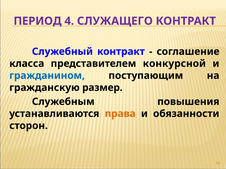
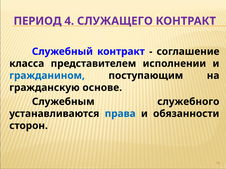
конкурсной: конкурсной -> исполнении
размер: размер -> основе
повышения: повышения -> служебного
права colour: orange -> blue
